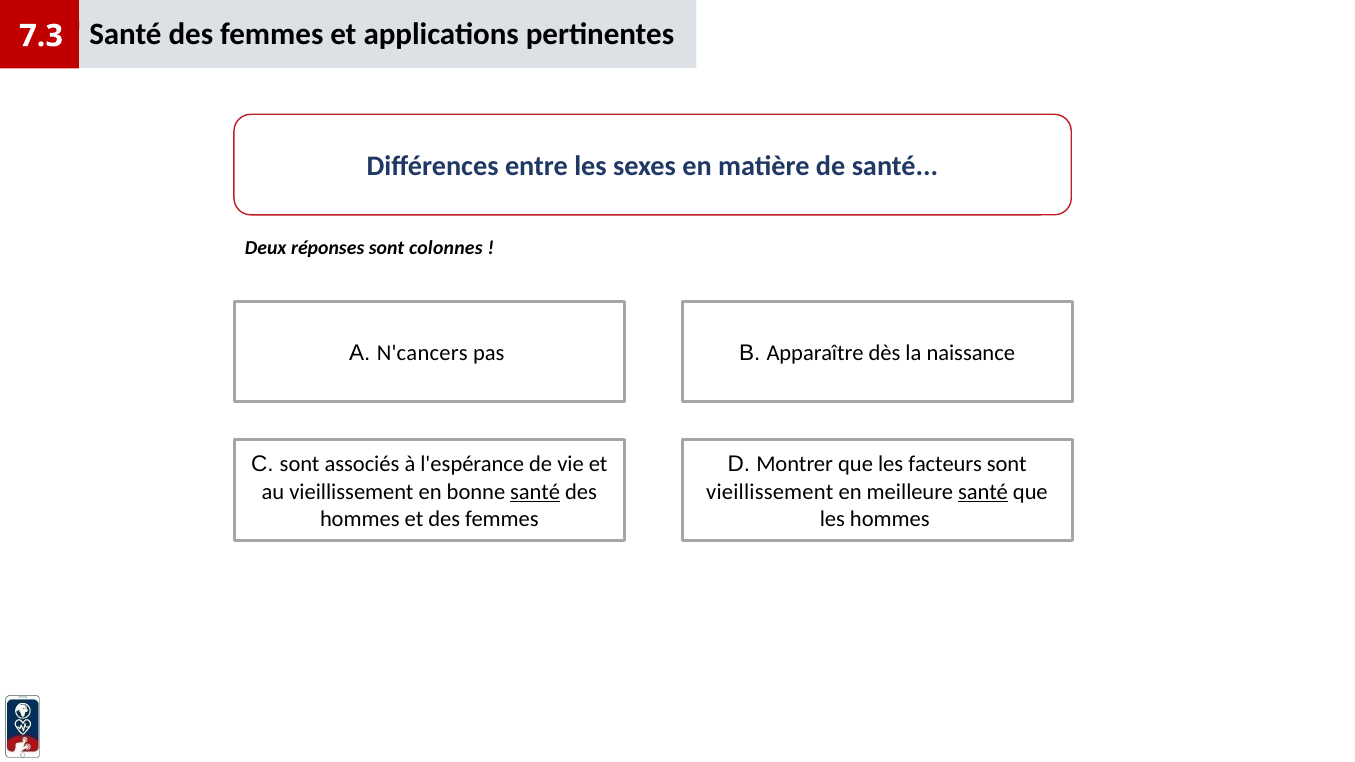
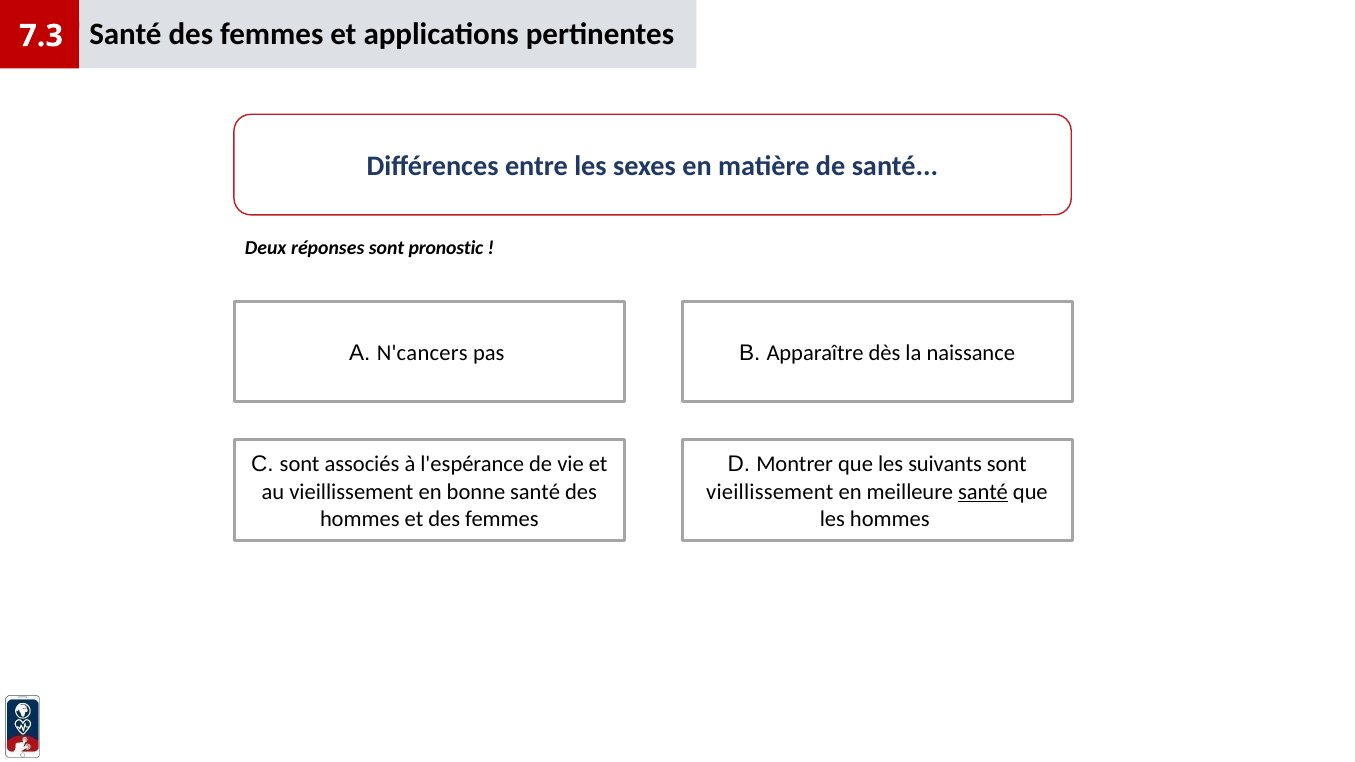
colonnes: colonnes -> pronostic
facteurs: facteurs -> suivants
santé at (535, 492) underline: present -> none
